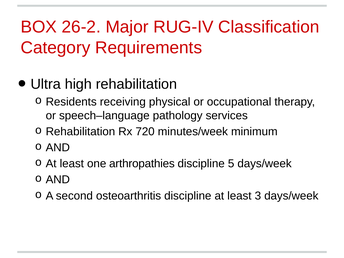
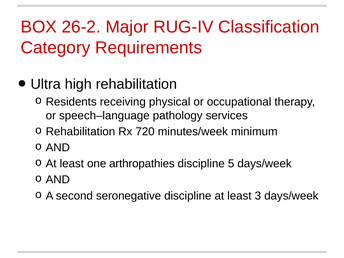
osteoarthritis: osteoarthritis -> seronegative
